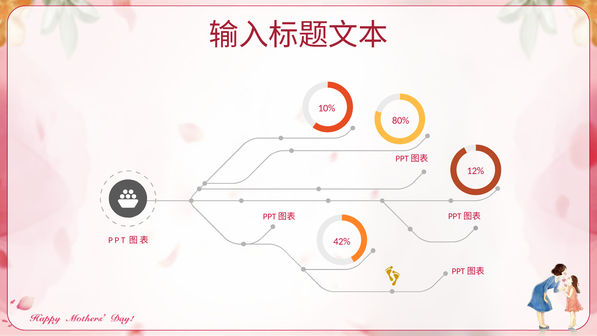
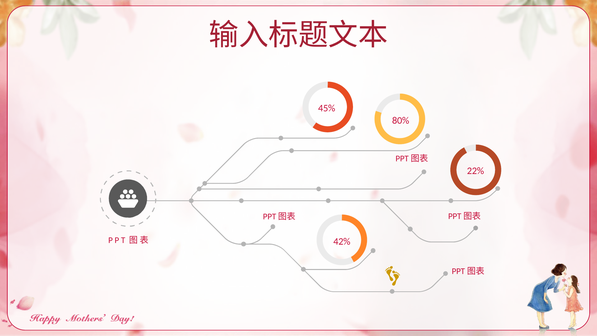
10%: 10% -> 45%
12%: 12% -> 22%
